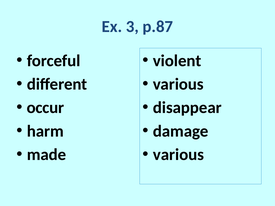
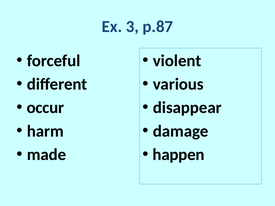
various at (178, 155): various -> happen
